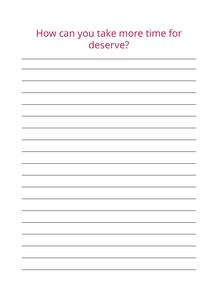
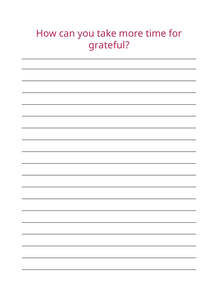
deserve: deserve -> grateful
